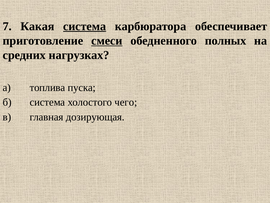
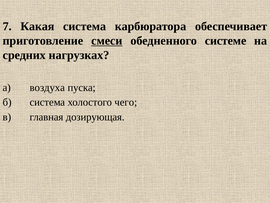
система at (85, 26) underline: present -> none
полных: полных -> системе
топлива: топлива -> воздуха
